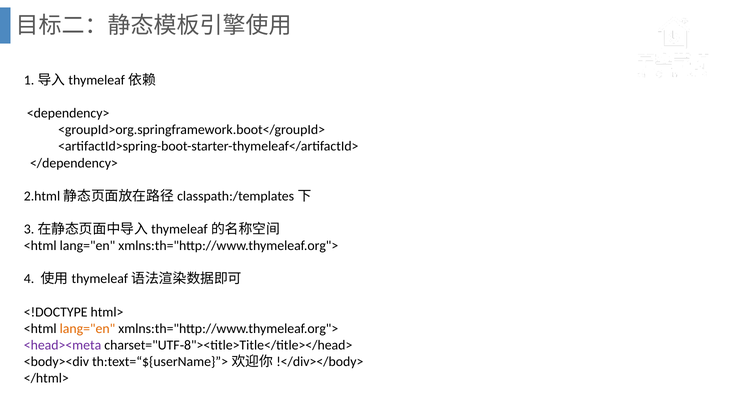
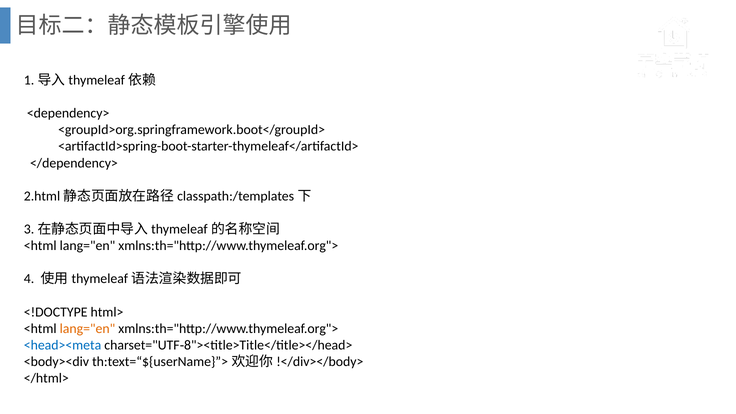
<head><meta colour: purple -> blue
